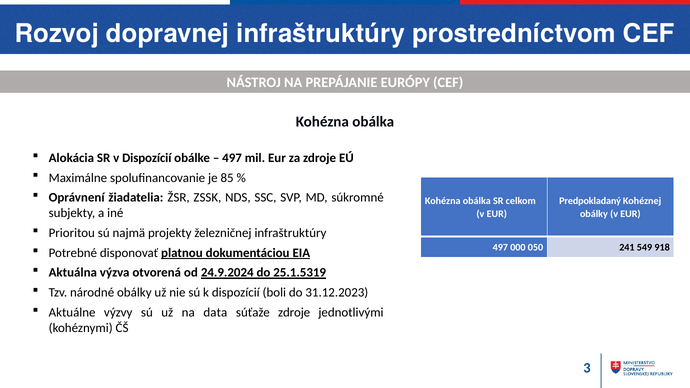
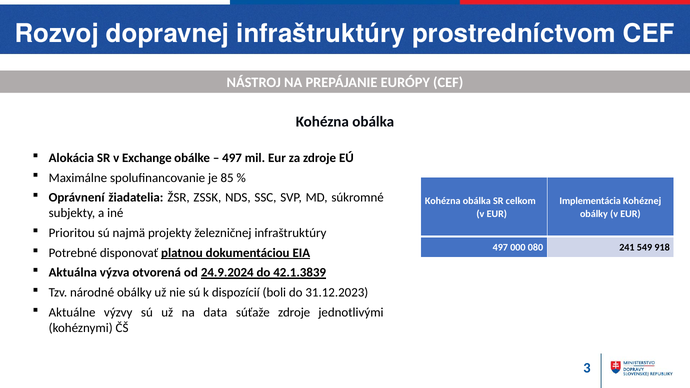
v Dispozícií: Dispozícií -> Exchange
Predpokladaný: Predpokladaný -> Implementácia
050: 050 -> 080
25.1.5319: 25.1.5319 -> 42.1.3839
